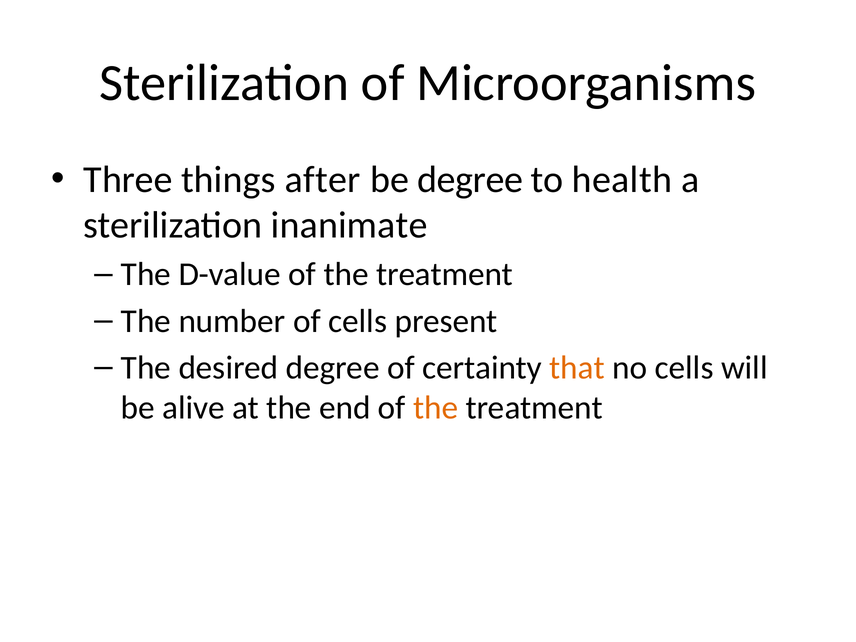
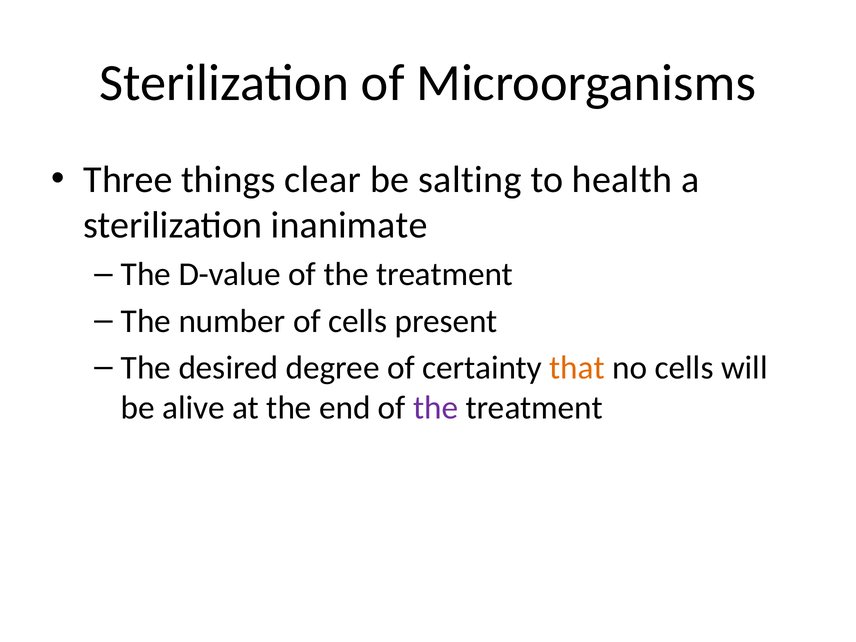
after: after -> clear
be degree: degree -> salting
the at (436, 408) colour: orange -> purple
